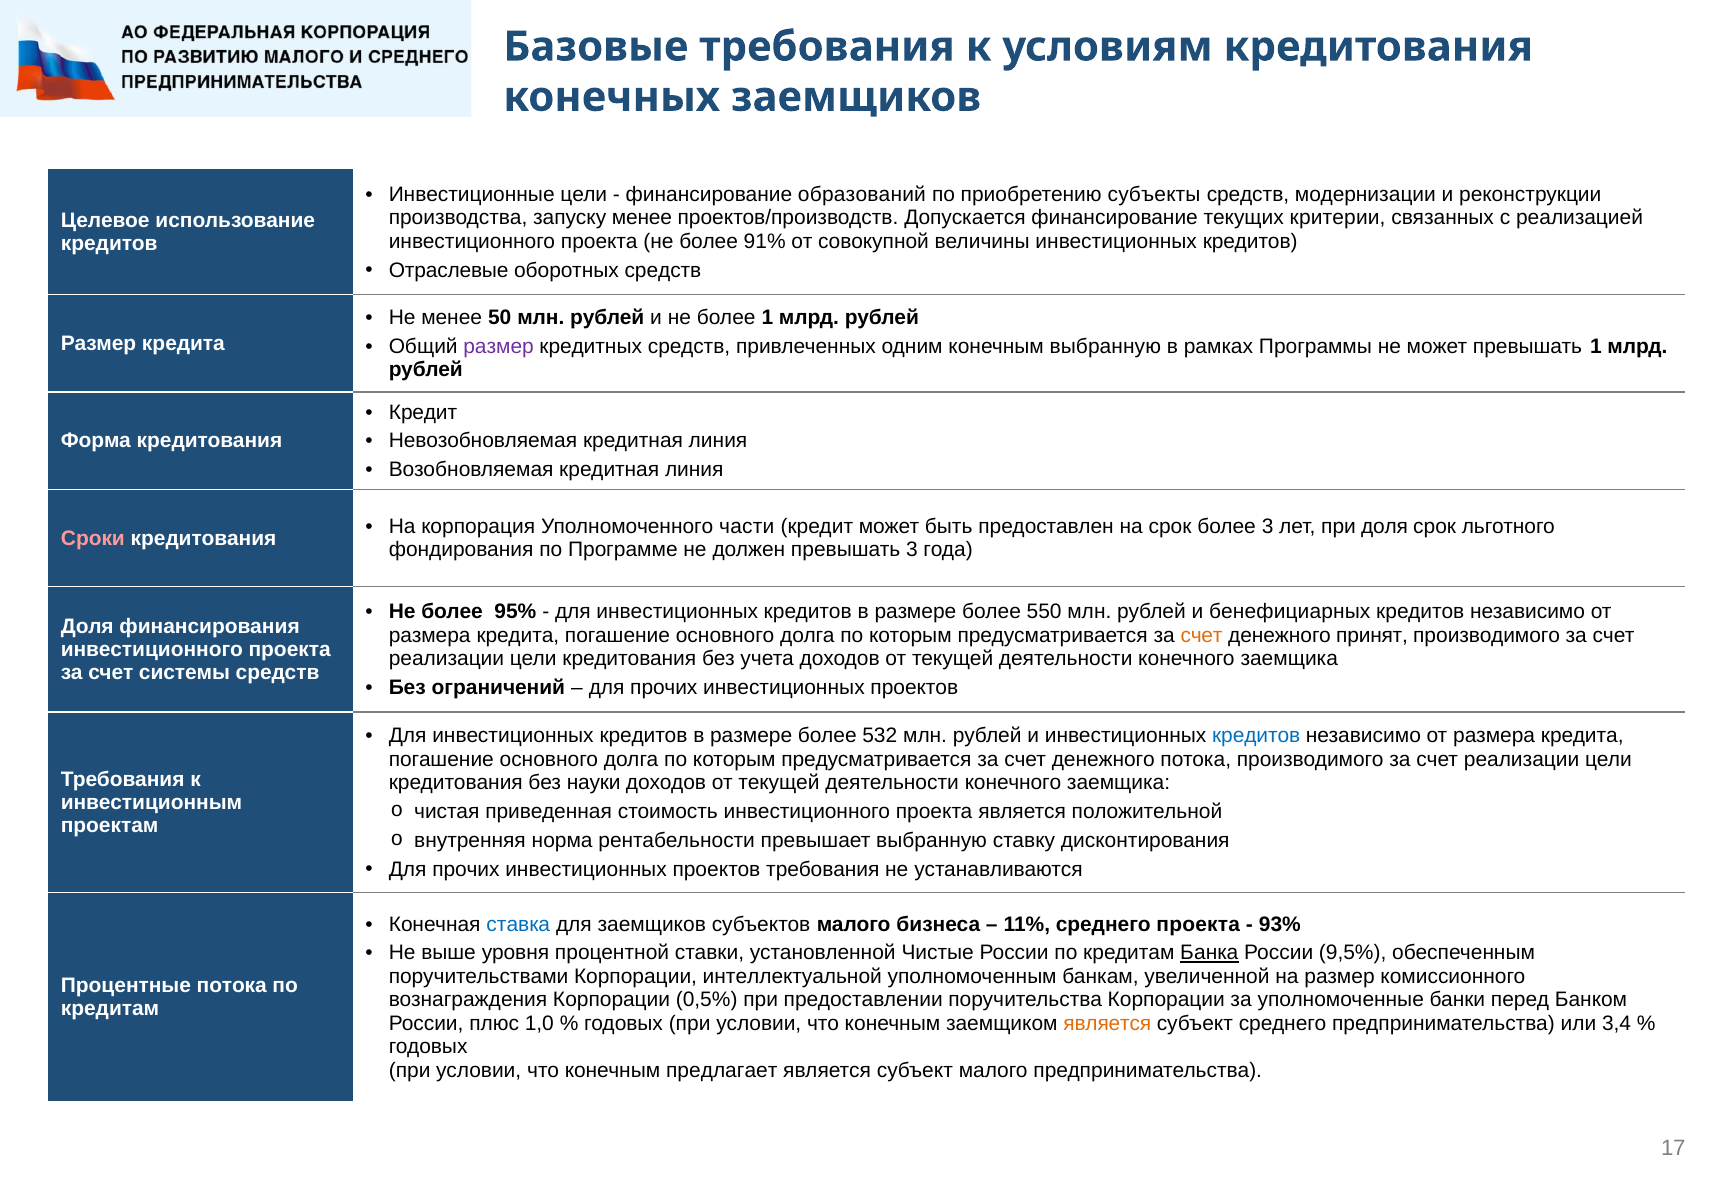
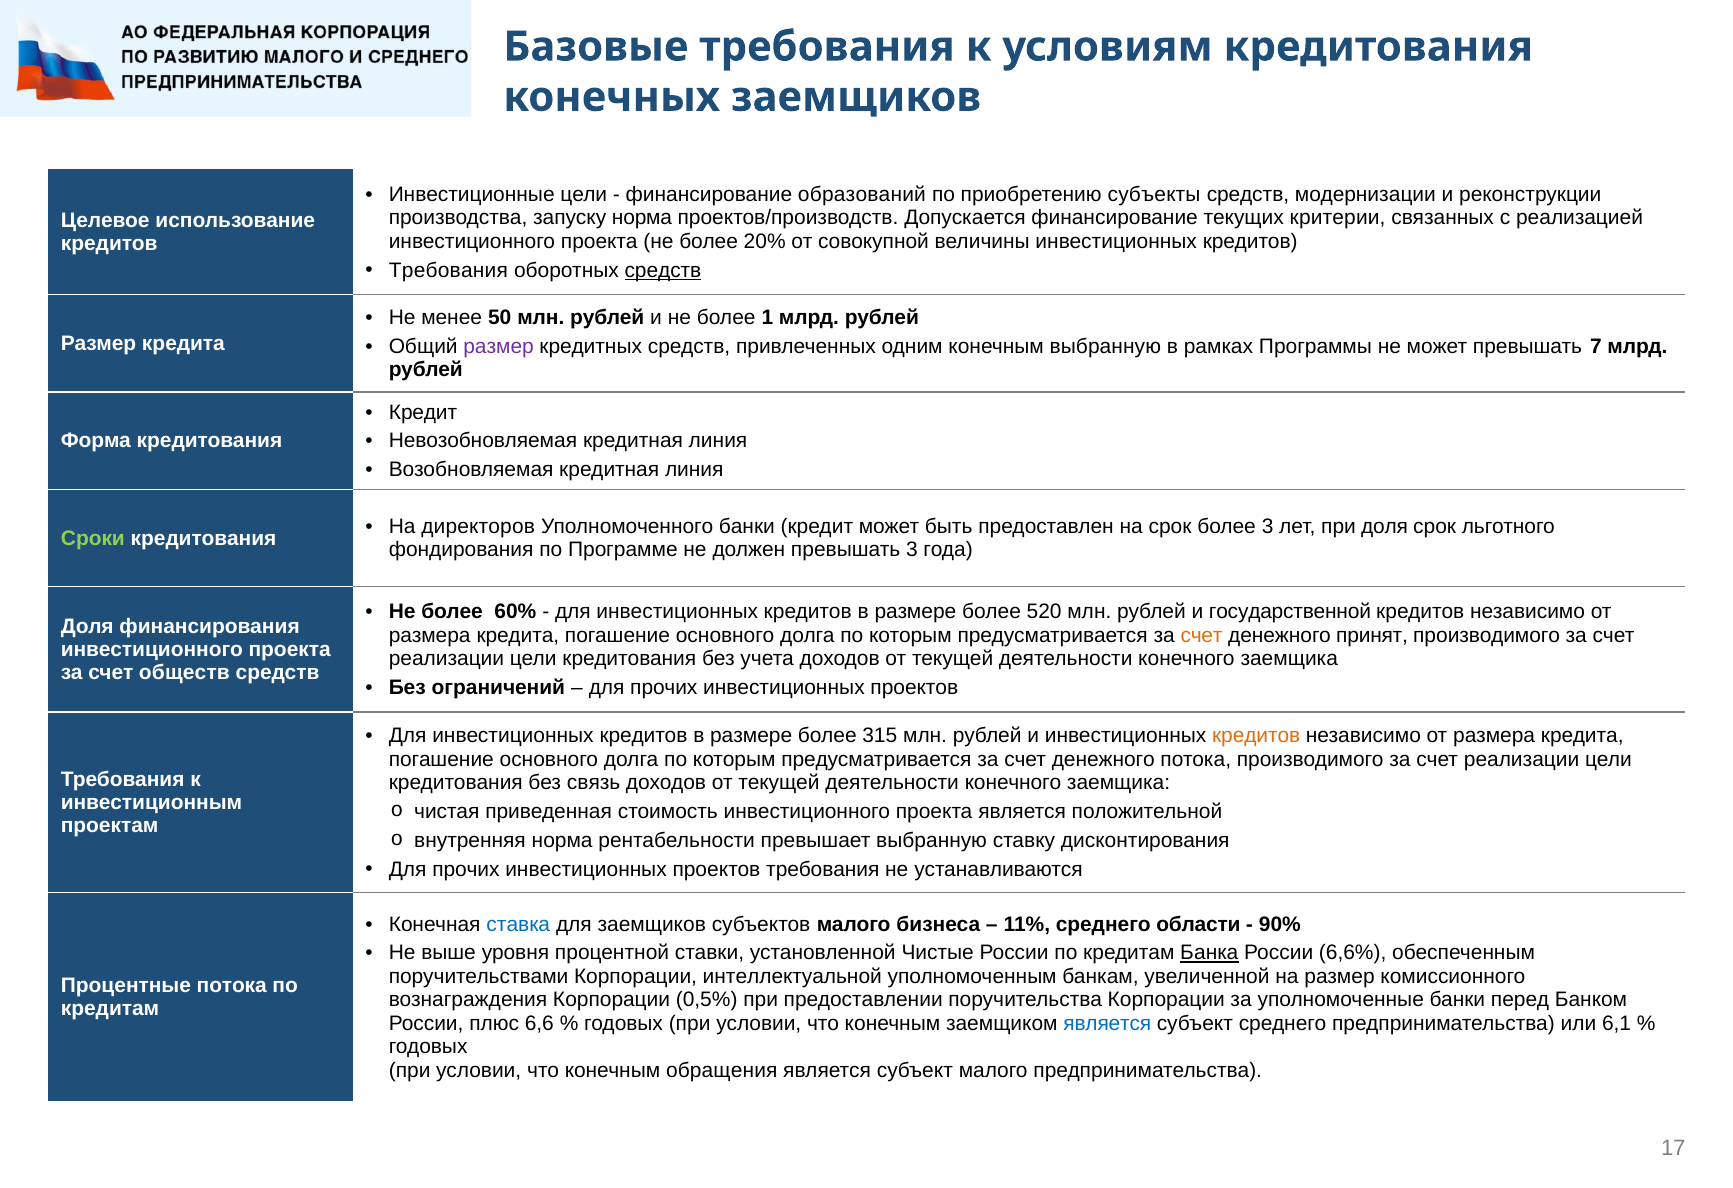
запуску менее: менее -> норма
91%: 91% -> 20%
Отраслевые at (449, 270): Отраслевые -> Требования
средств at (663, 270) underline: none -> present
превышать 1: 1 -> 7
корпорация: корпорация -> директоров
Уполномоченного части: части -> банки
Сроки colour: pink -> light green
95%: 95% -> 60%
550: 550 -> 520
бенефициарных: бенефициарных -> государственной
системы: системы -> обществ
532: 532 -> 315
кредитов at (1256, 736) colour: blue -> orange
науки: науки -> связь
среднего проекта: проекта -> области
93%: 93% -> 90%
9,5%: 9,5% -> 6,6%
1,0: 1,0 -> 6,6
является at (1107, 1024) colour: orange -> blue
3,4: 3,4 -> 6,1
предлагает: предлагает -> обращения
